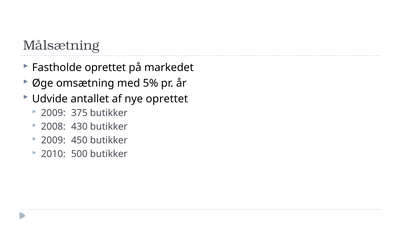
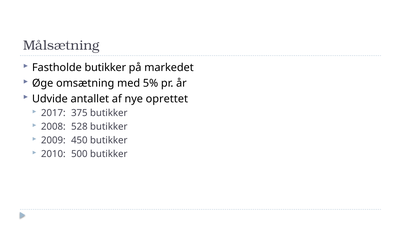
Fastholde oprettet: oprettet -> butikker
2009 at (53, 113): 2009 -> 2017
430: 430 -> 528
